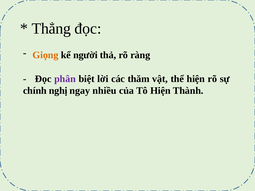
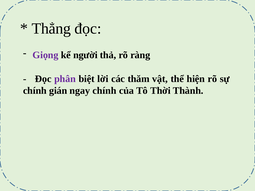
Giọng colour: orange -> purple
nghị: nghị -> gián
ngay nhiều: nhiều -> chính
Tô Hiện: Hiện -> Thời
